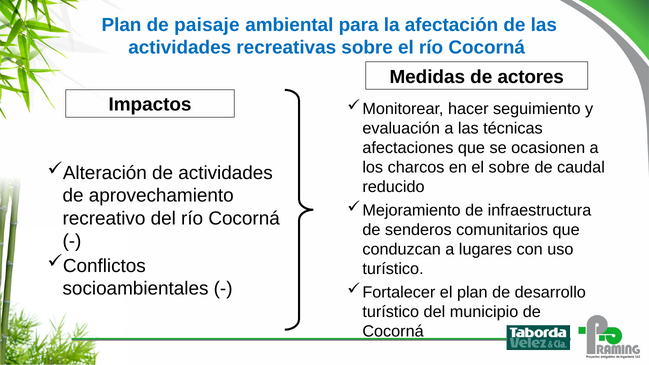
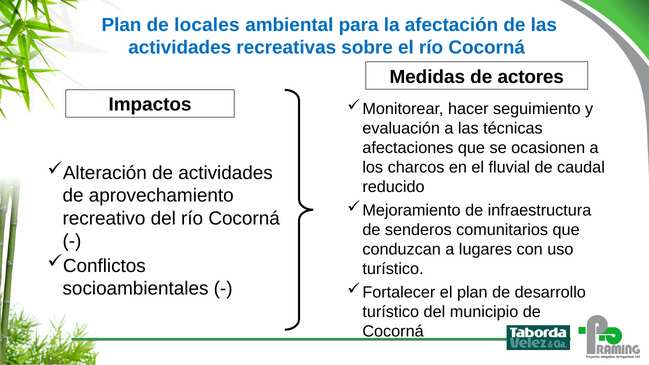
paisaje: paisaje -> locales
el sobre: sobre -> fluvial
